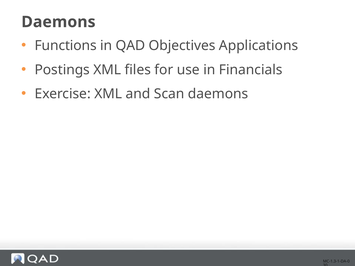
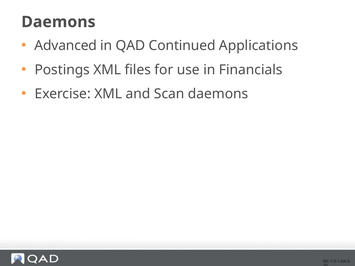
Functions: Functions -> Advanced
Objectives: Objectives -> Continued
